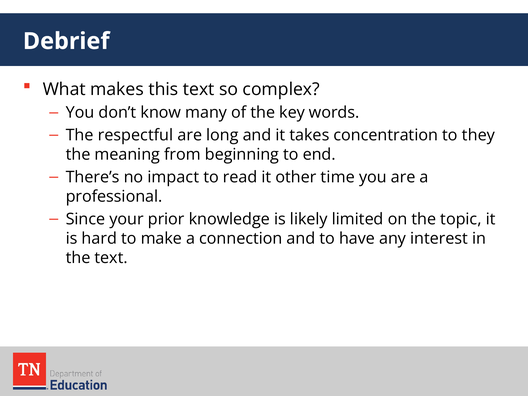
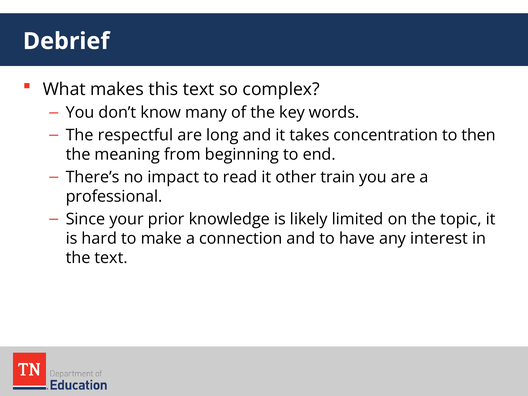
they: they -> then
time: time -> train
